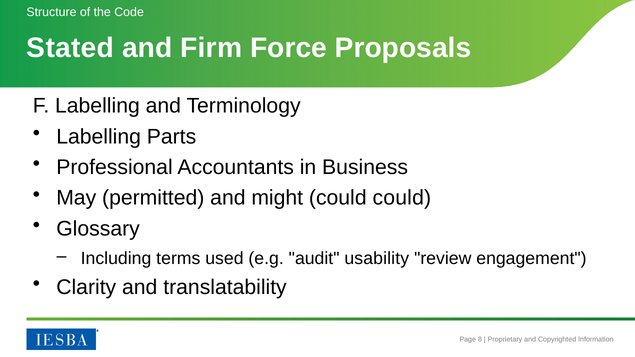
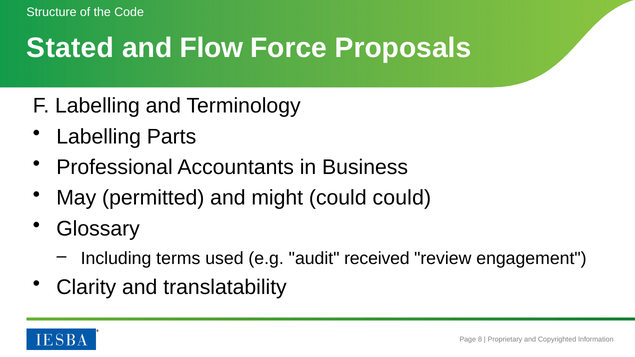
Firm: Firm -> Flow
usability: usability -> received
